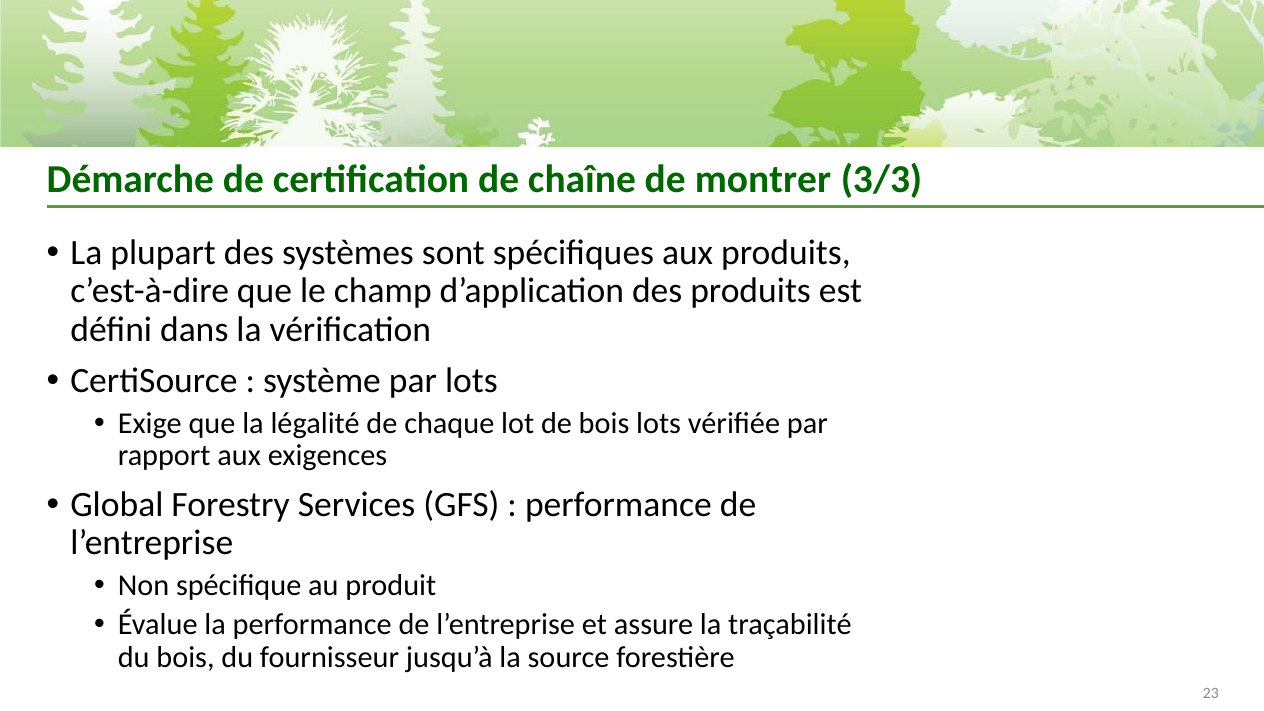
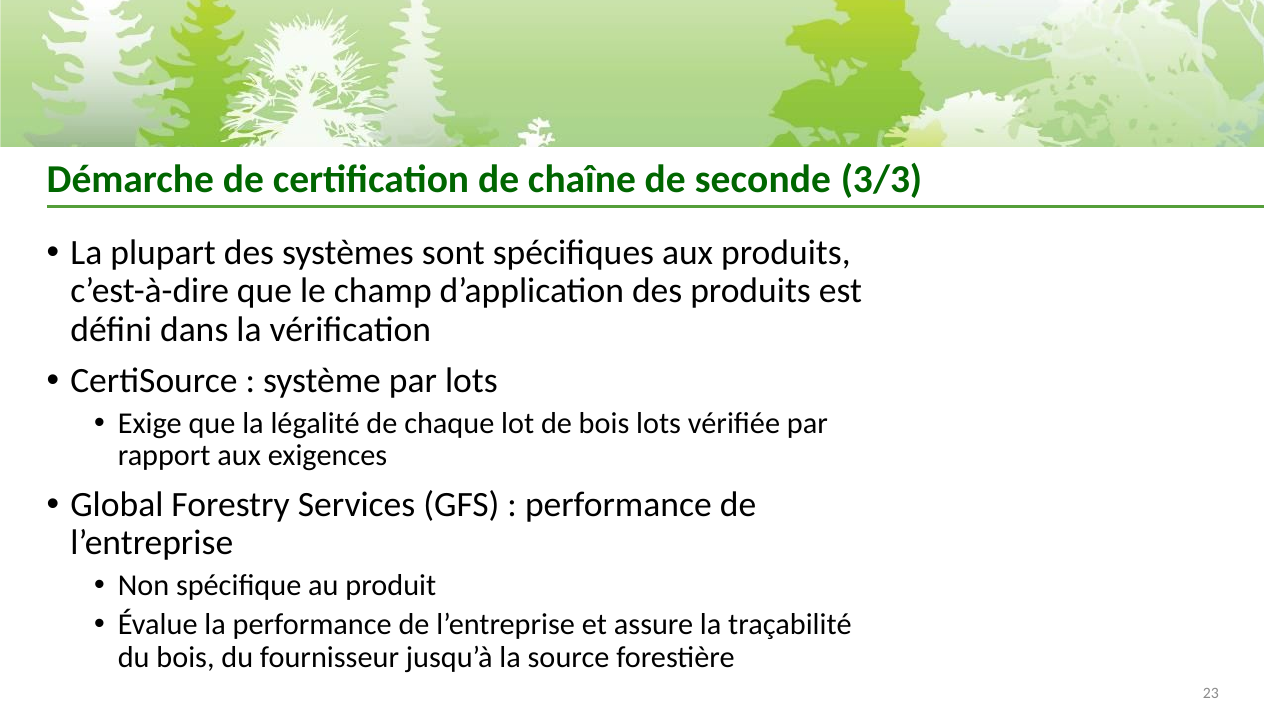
montrer: montrer -> seconde
